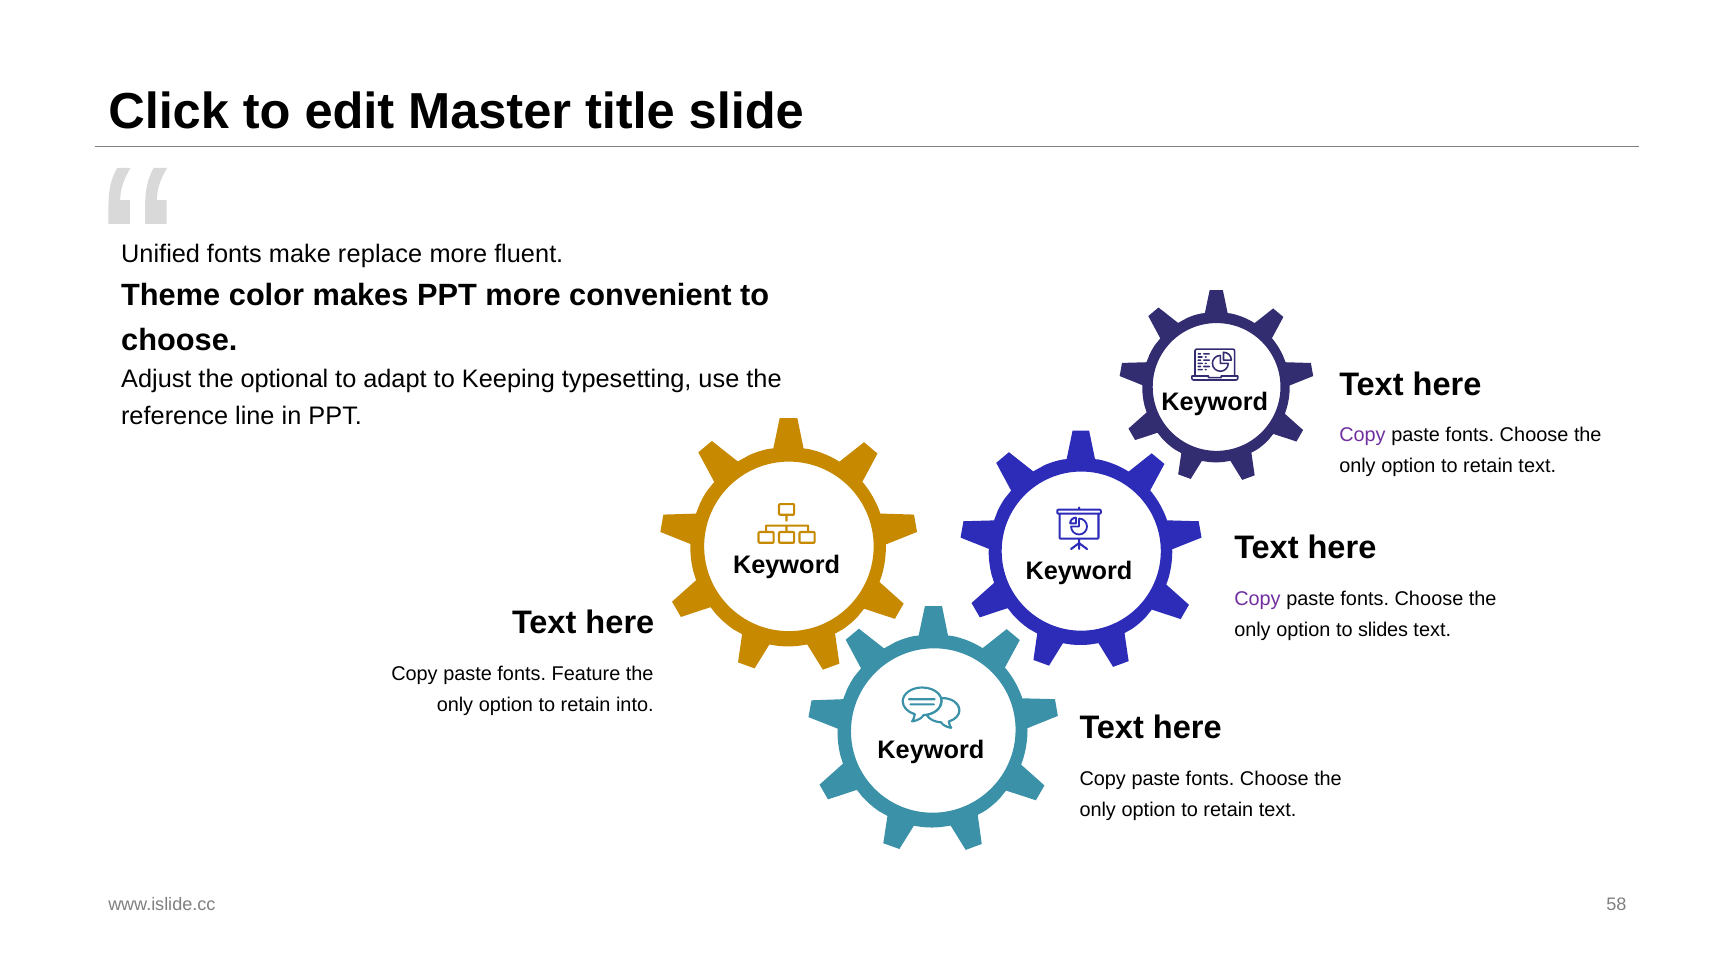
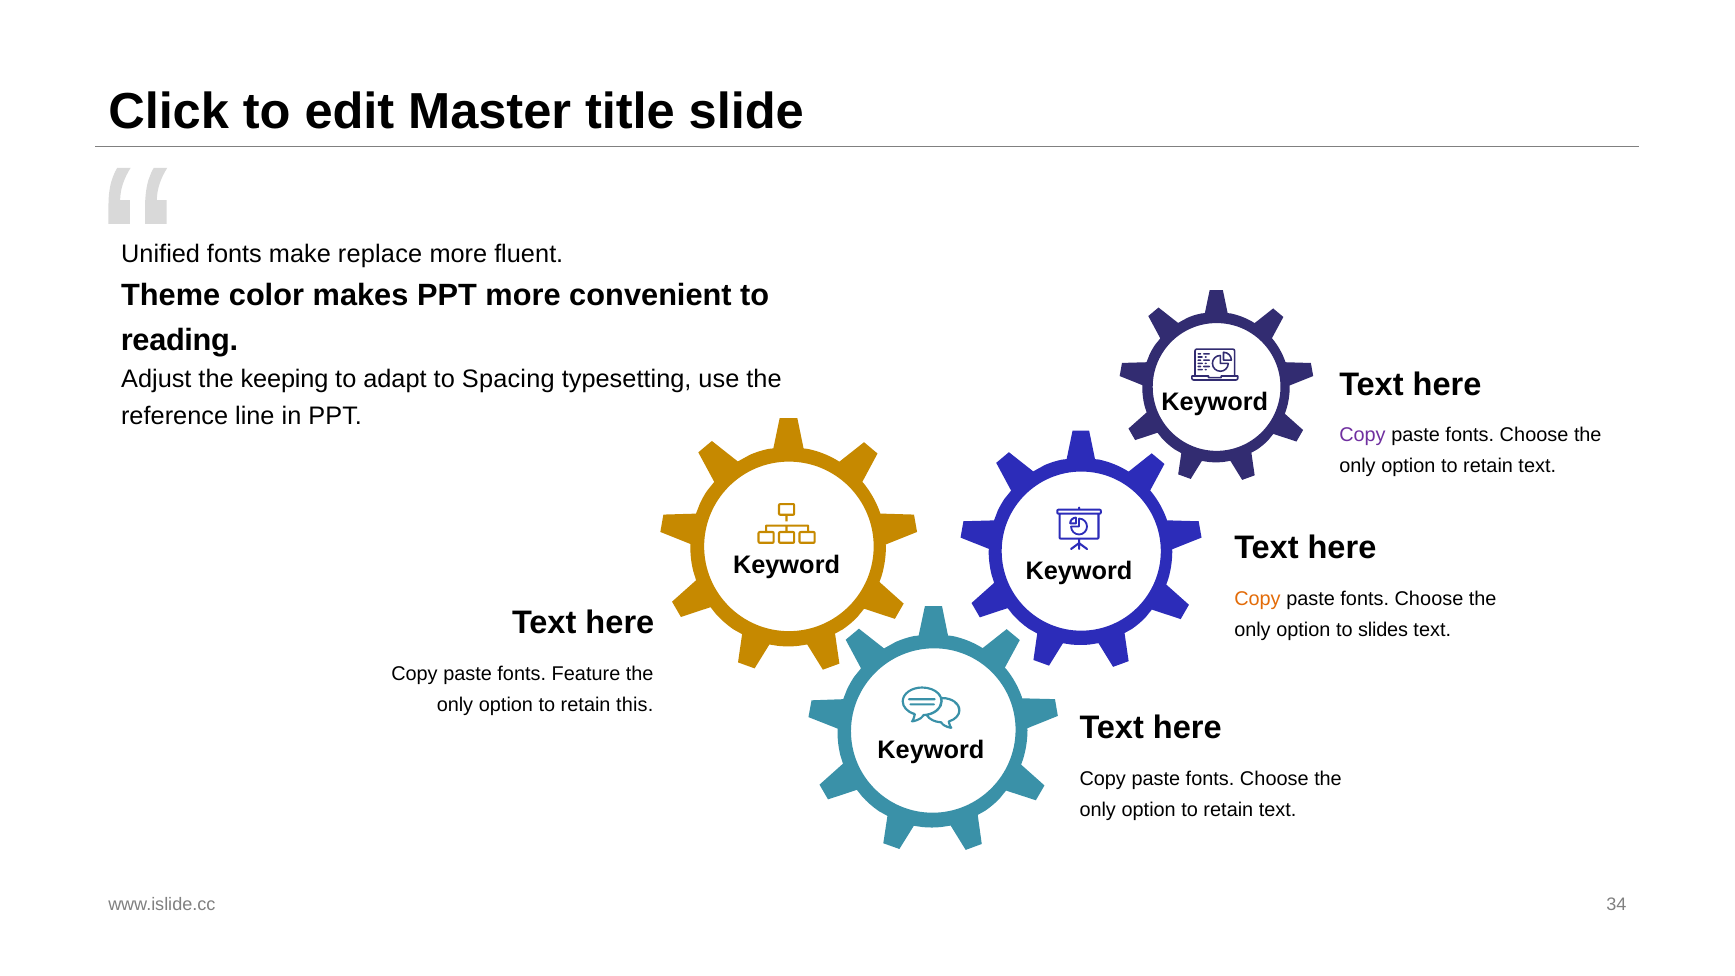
choose at (179, 340): choose -> reading
optional: optional -> keeping
Keeping: Keeping -> Spacing
Copy at (1257, 599) colour: purple -> orange
into: into -> this
58: 58 -> 34
